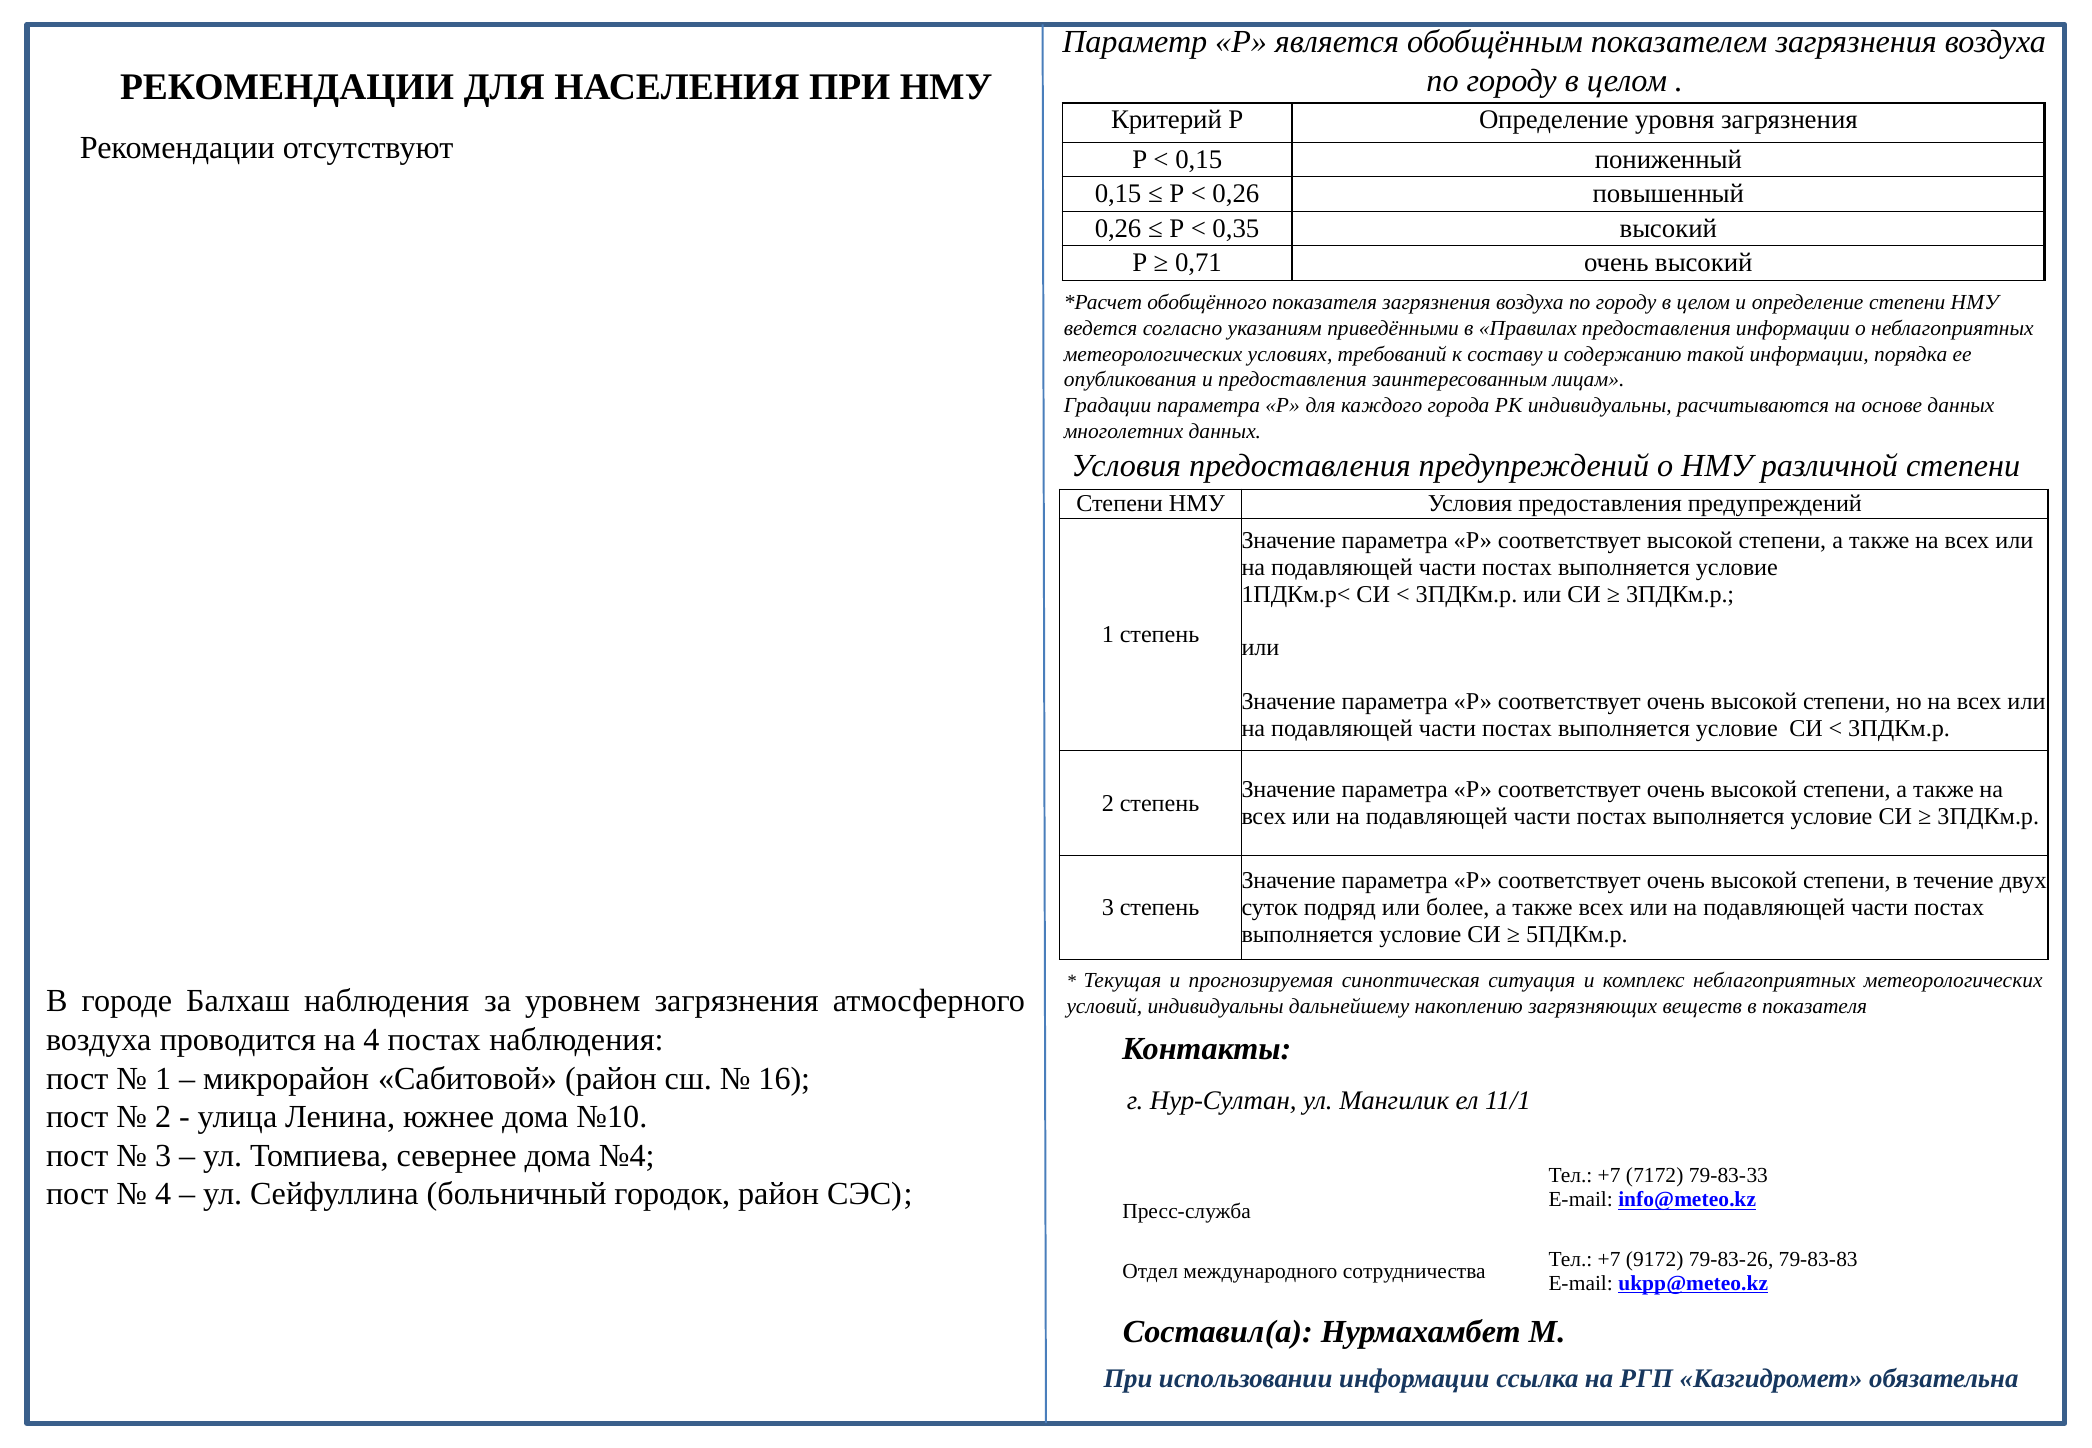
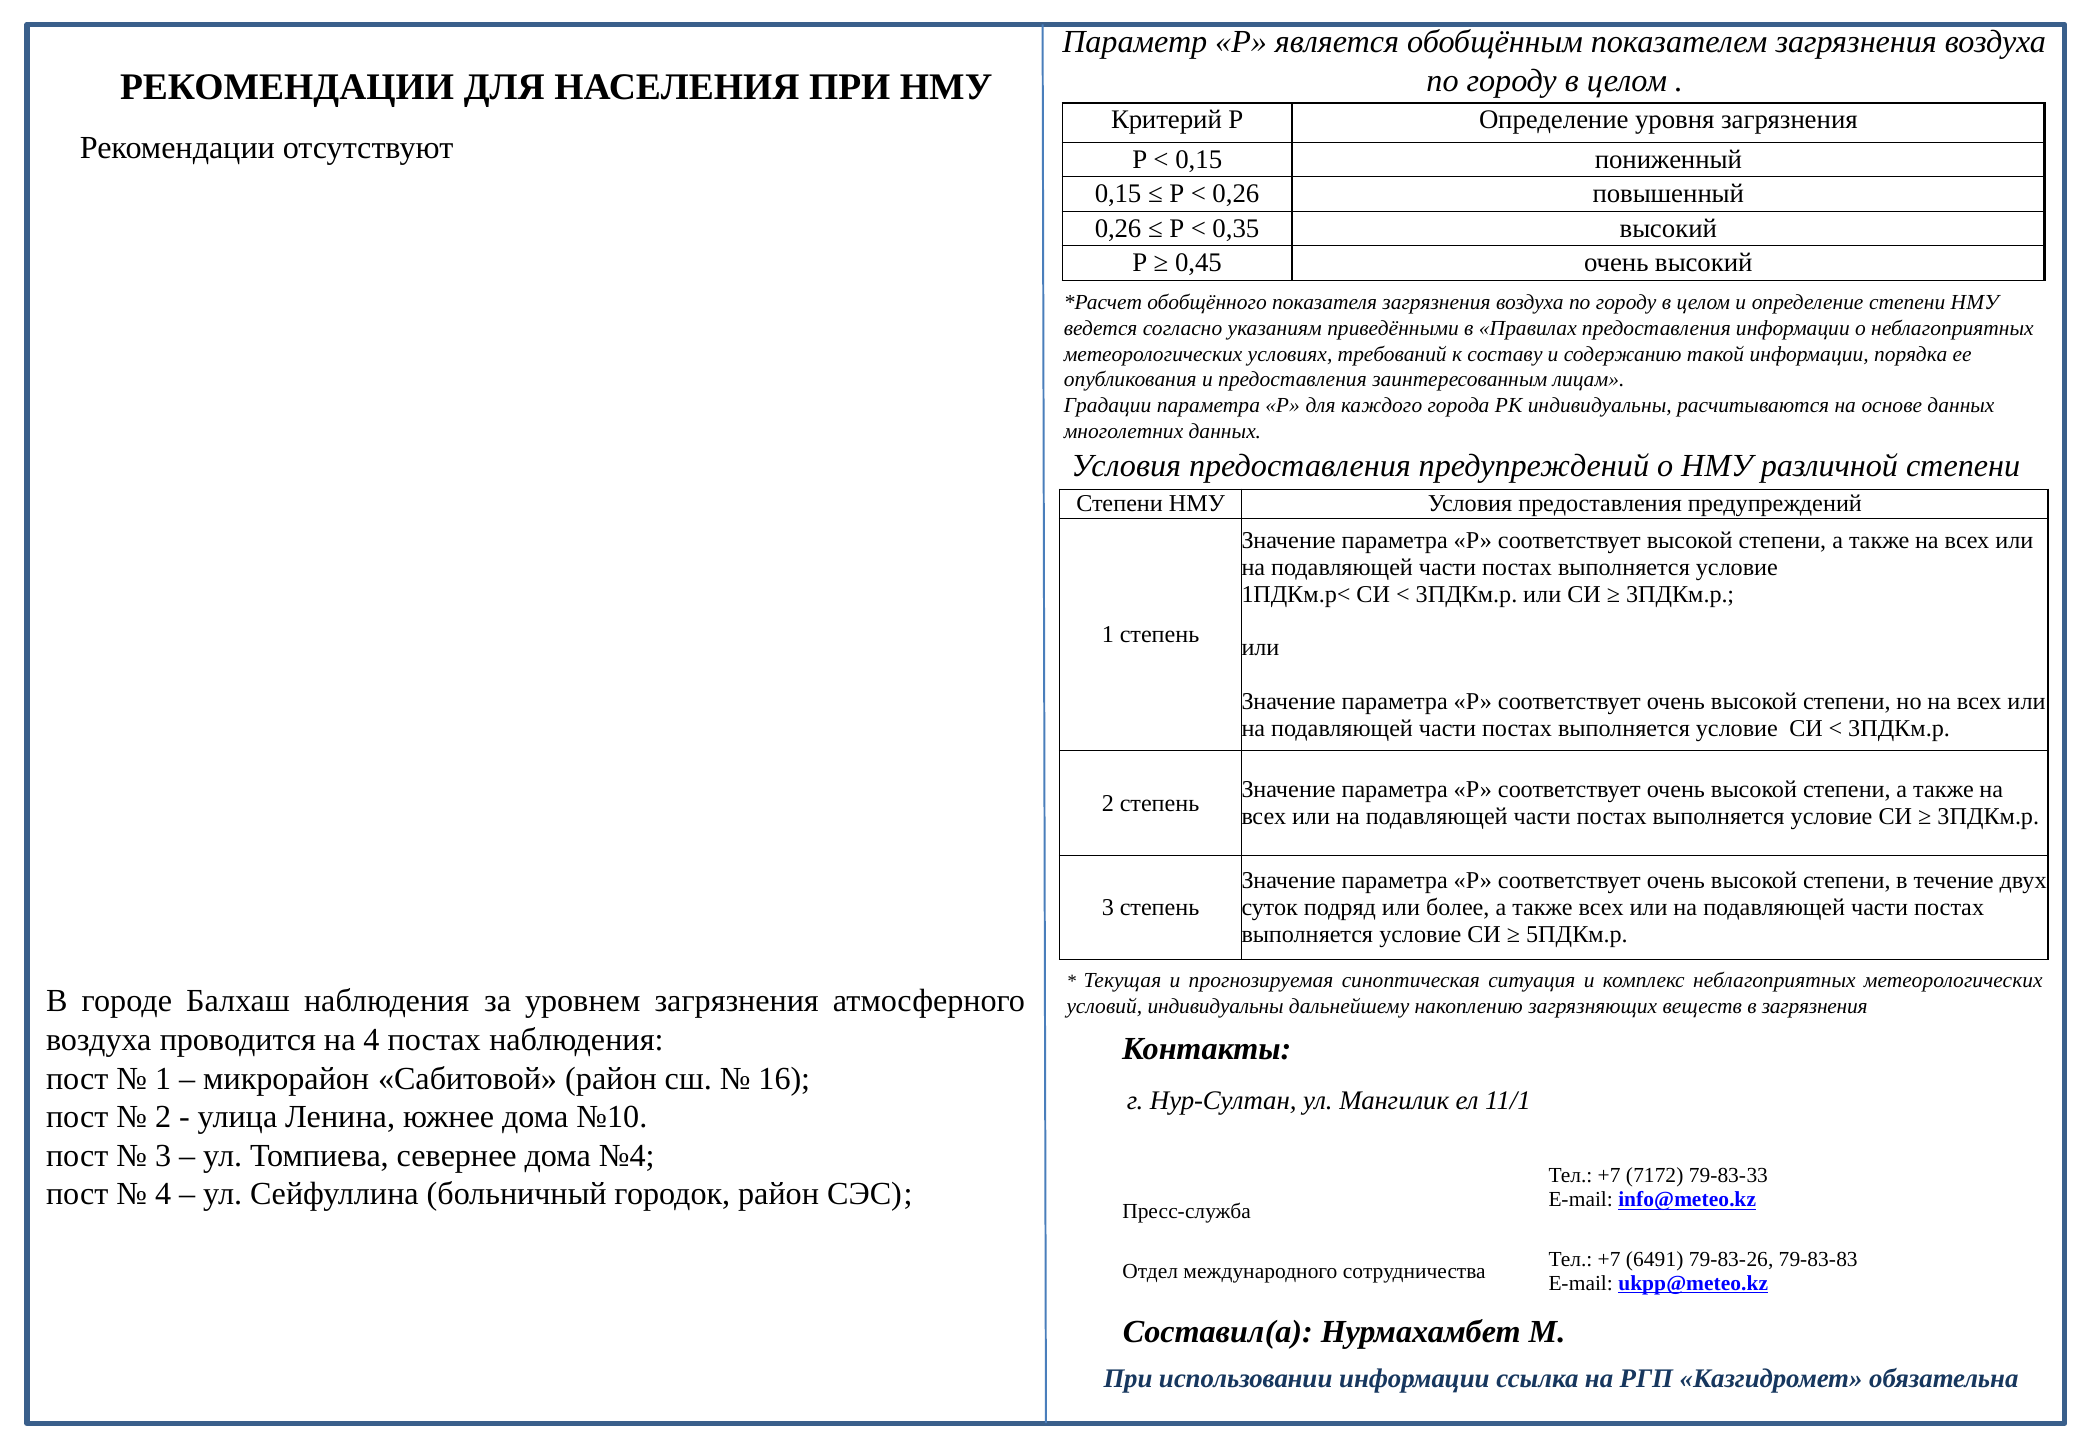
0,71: 0,71 -> 0,45
в показателя: показателя -> загрязнения
9172: 9172 -> 6491
